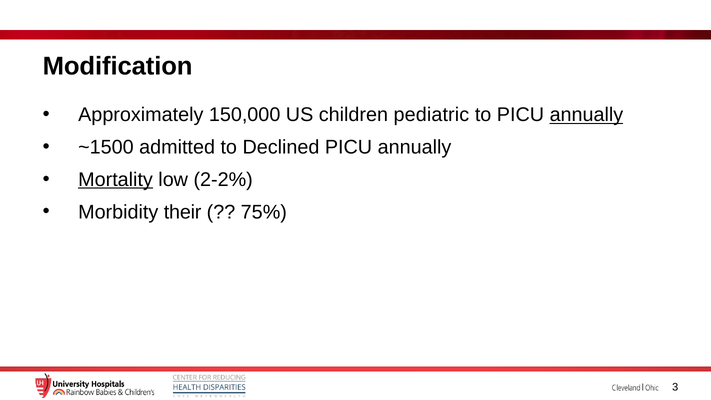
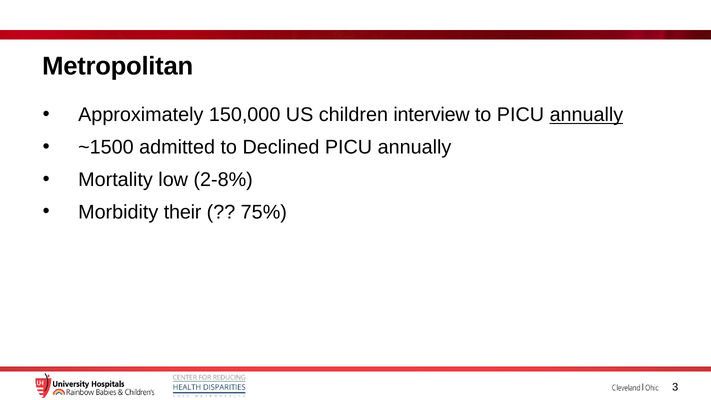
Modification: Modification -> Metropolitan
pediatric: pediatric -> interview
Mortality underline: present -> none
2-2%: 2-2% -> 2-8%
